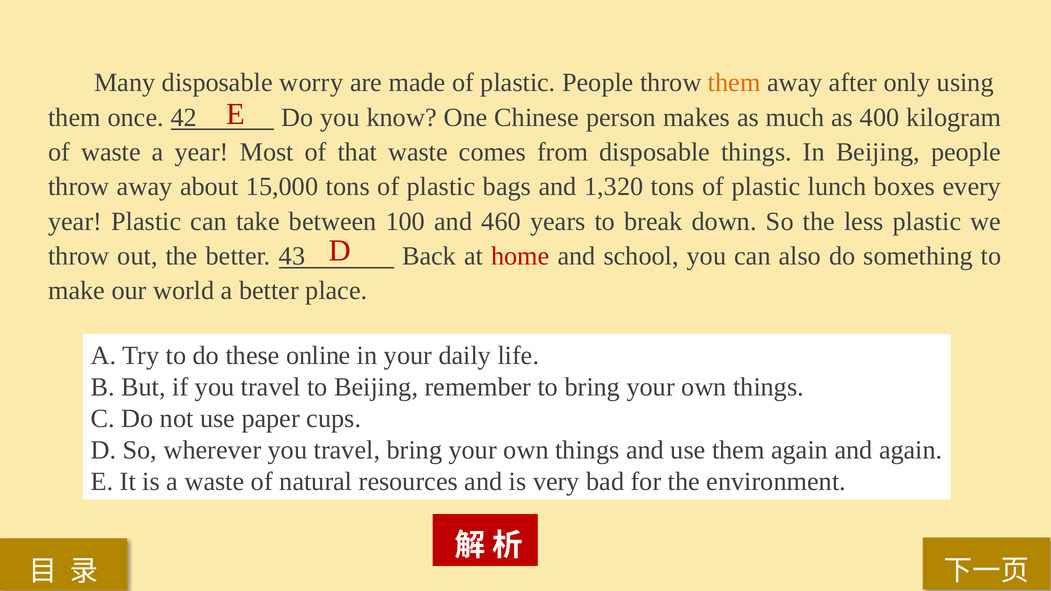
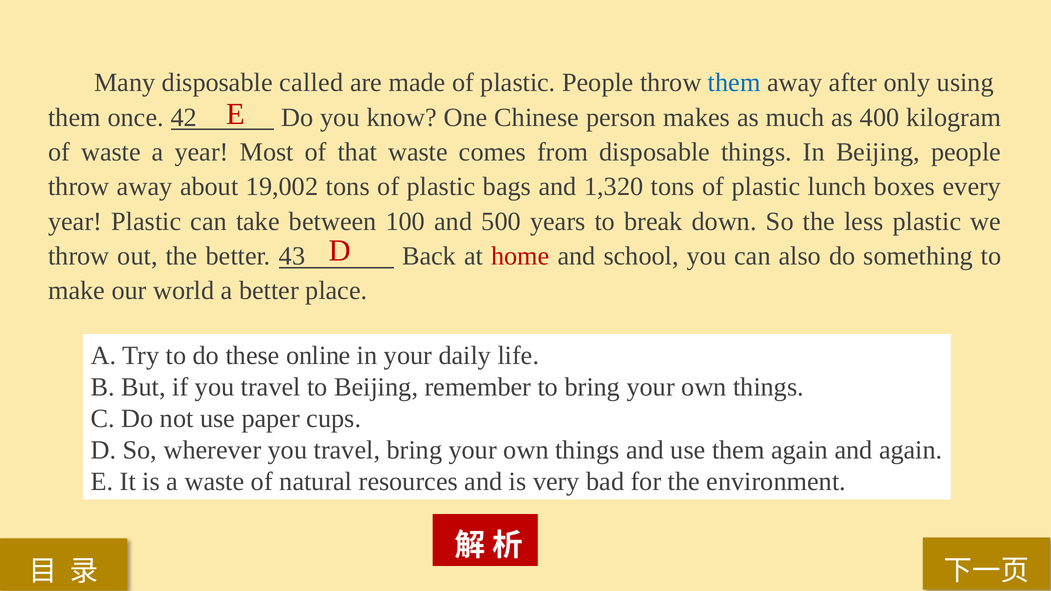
worry: worry -> called
them at (734, 83) colour: orange -> blue
15,000: 15,000 -> 19,002
460: 460 -> 500
